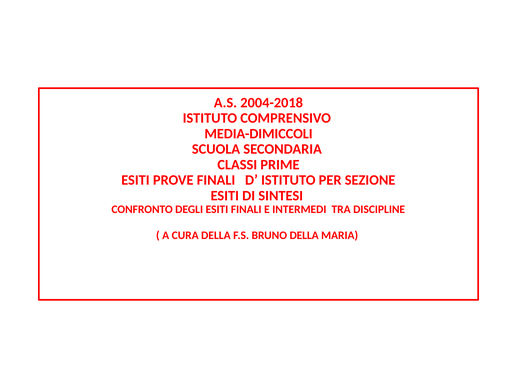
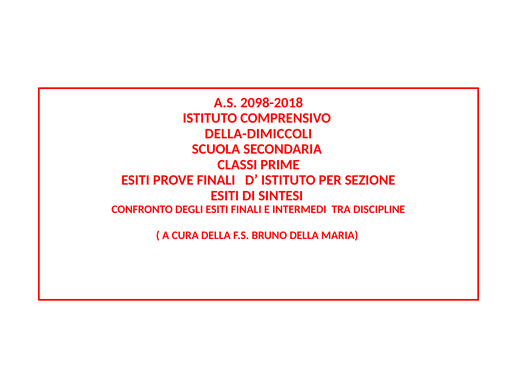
2004-2018: 2004-2018 -> 2098-2018
MEDIA-DIMICCOLI: MEDIA-DIMICCOLI -> DELLA-DIMICCOLI
